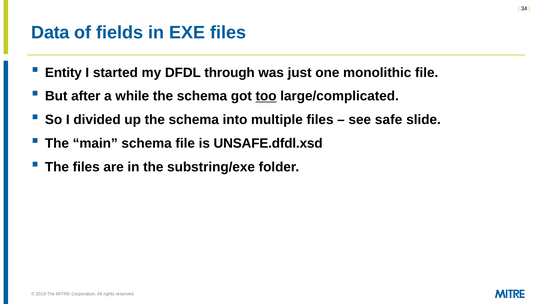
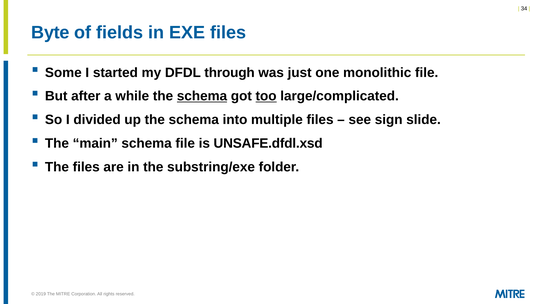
Data: Data -> Byte
Entity: Entity -> Some
schema at (202, 96) underline: none -> present
safe: safe -> sign
